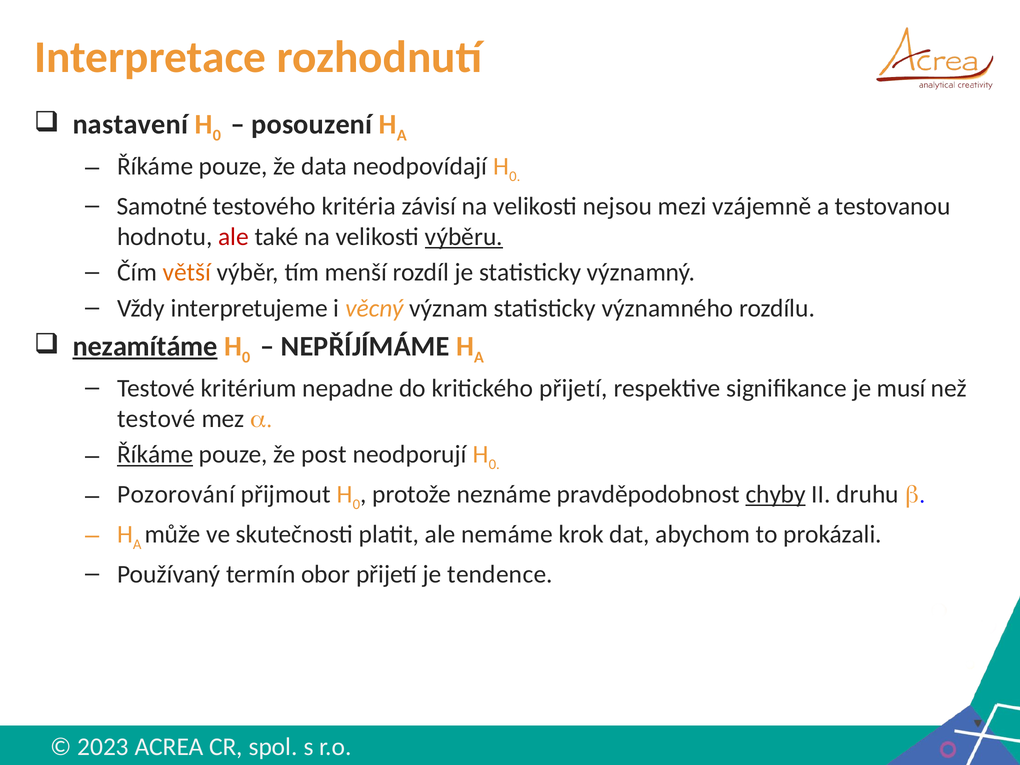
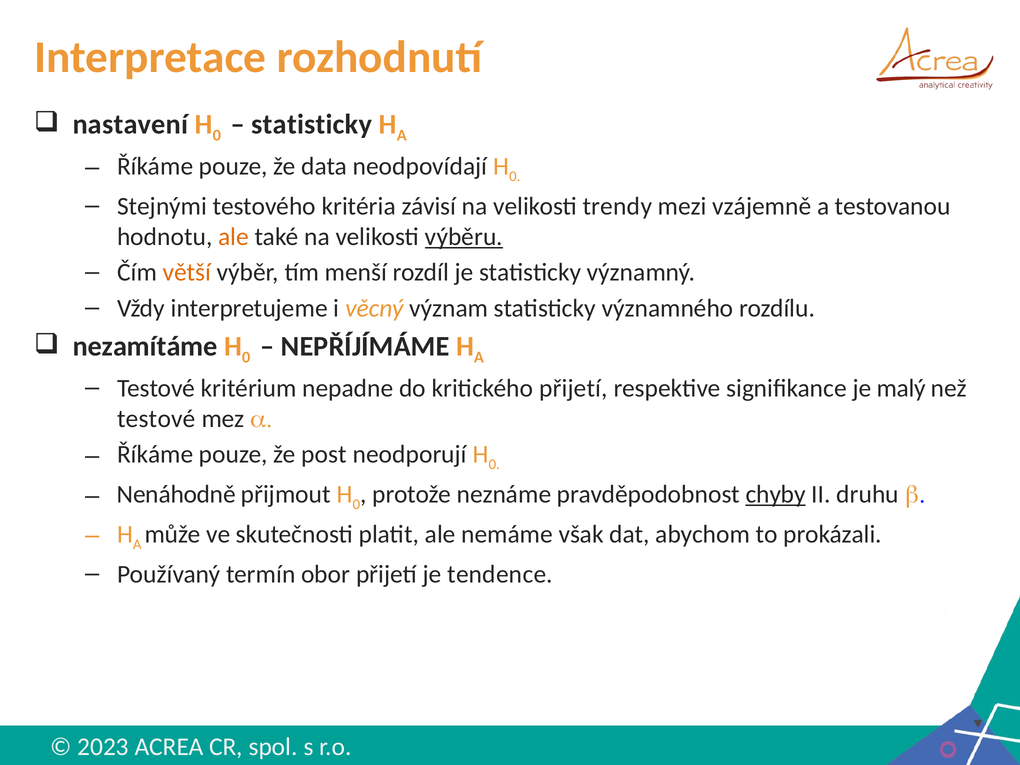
posouzení at (312, 124): posouzení -> statisticky
Samotné: Samotné -> Stejnými
nejsou: nejsou -> trendy
ale at (234, 237) colour: red -> orange
nezamítáme underline: present -> none
musí: musí -> malý
Říkáme at (155, 455) underline: present -> none
Pozorování: Pozorování -> Nenáhodně
krok: krok -> však
